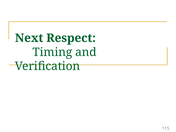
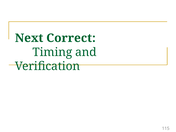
Respect: Respect -> Correct
